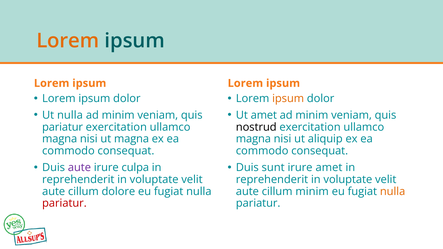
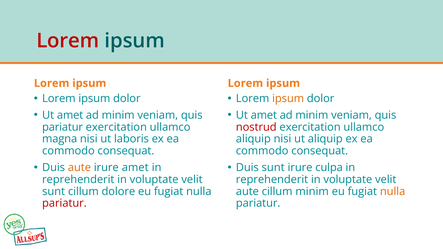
Lorem at (68, 41) colour: orange -> red
nulla at (70, 115): nulla -> amet
nostrud colour: black -> red
ut magna: magna -> laboris
magna at (253, 139): magna -> aliquip
aute at (79, 168) colour: purple -> orange
irure culpa: culpa -> amet
irure amet: amet -> culpa
aute at (54, 192): aute -> sunt
